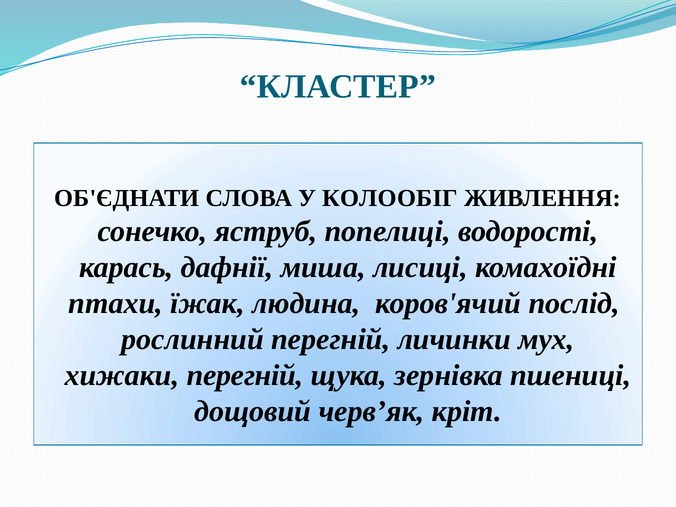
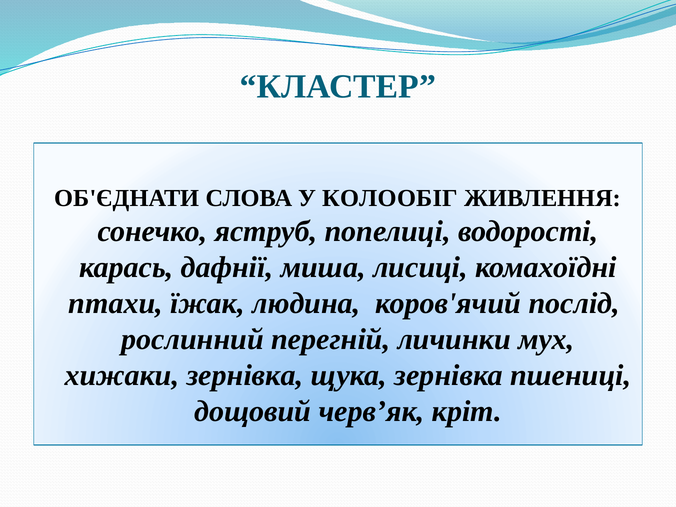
хижаки перегній: перегній -> зернівка
